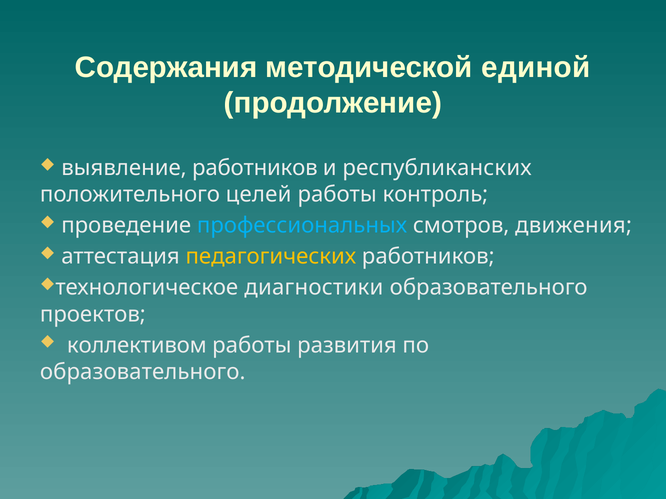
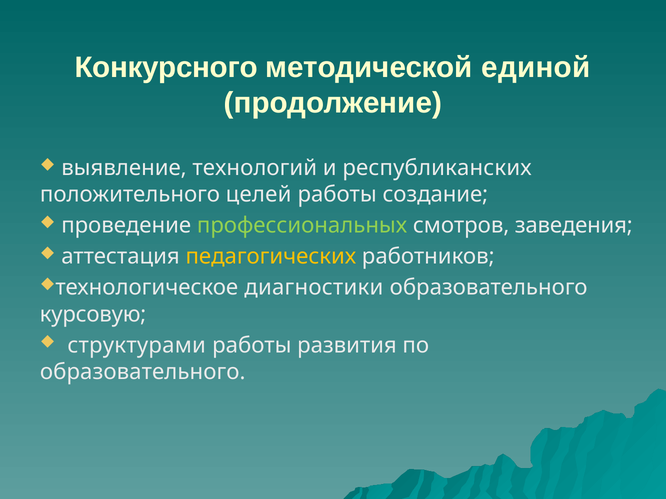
Содержания: Содержания -> Конкурсного
выявление работников: работников -> технологий
контроль: контроль -> создание
профессиональных colour: light blue -> light green
движения: движения -> заведения
проектов: проектов -> курсовую
коллективом: коллективом -> структурами
